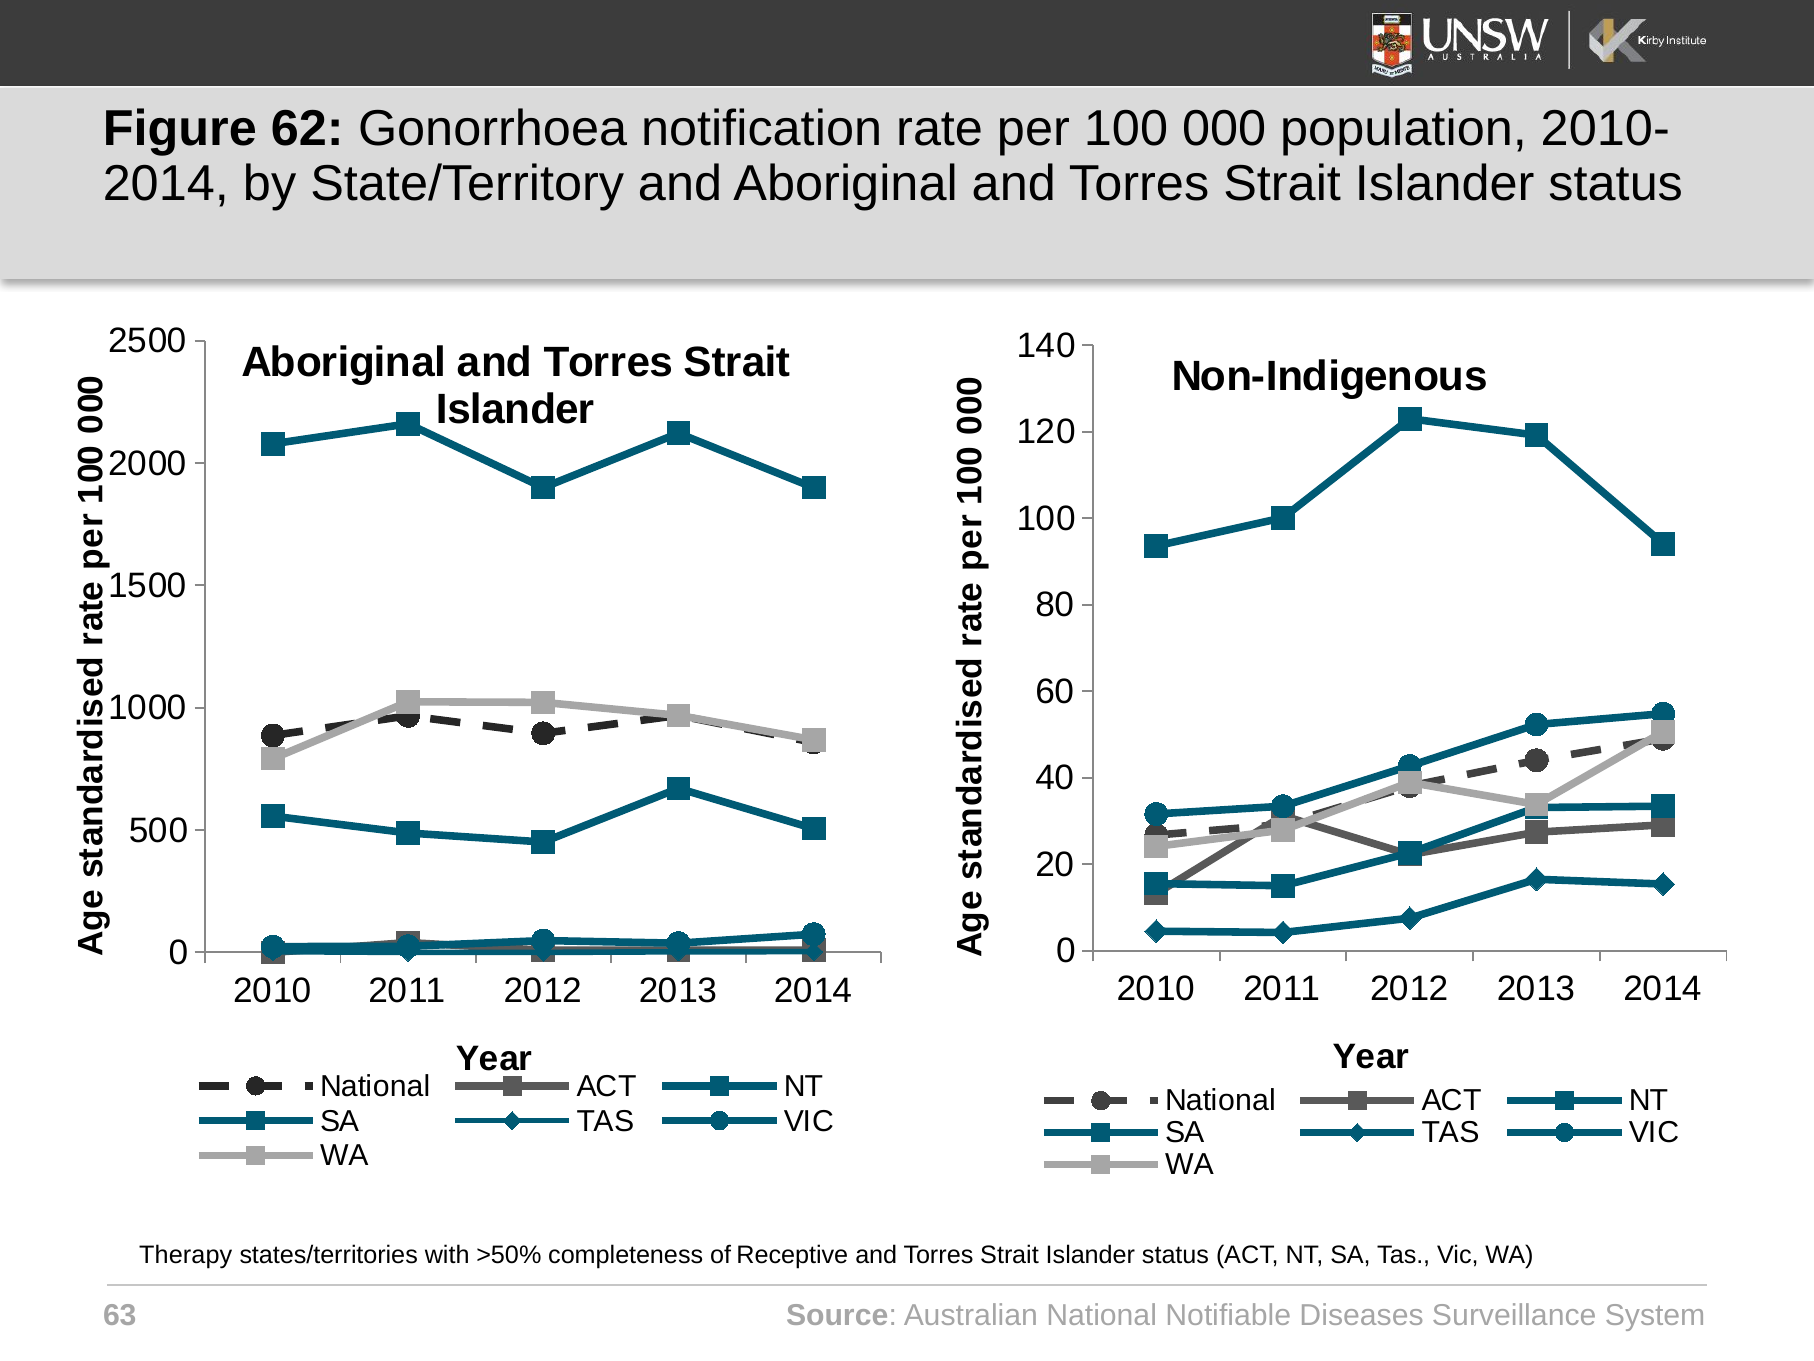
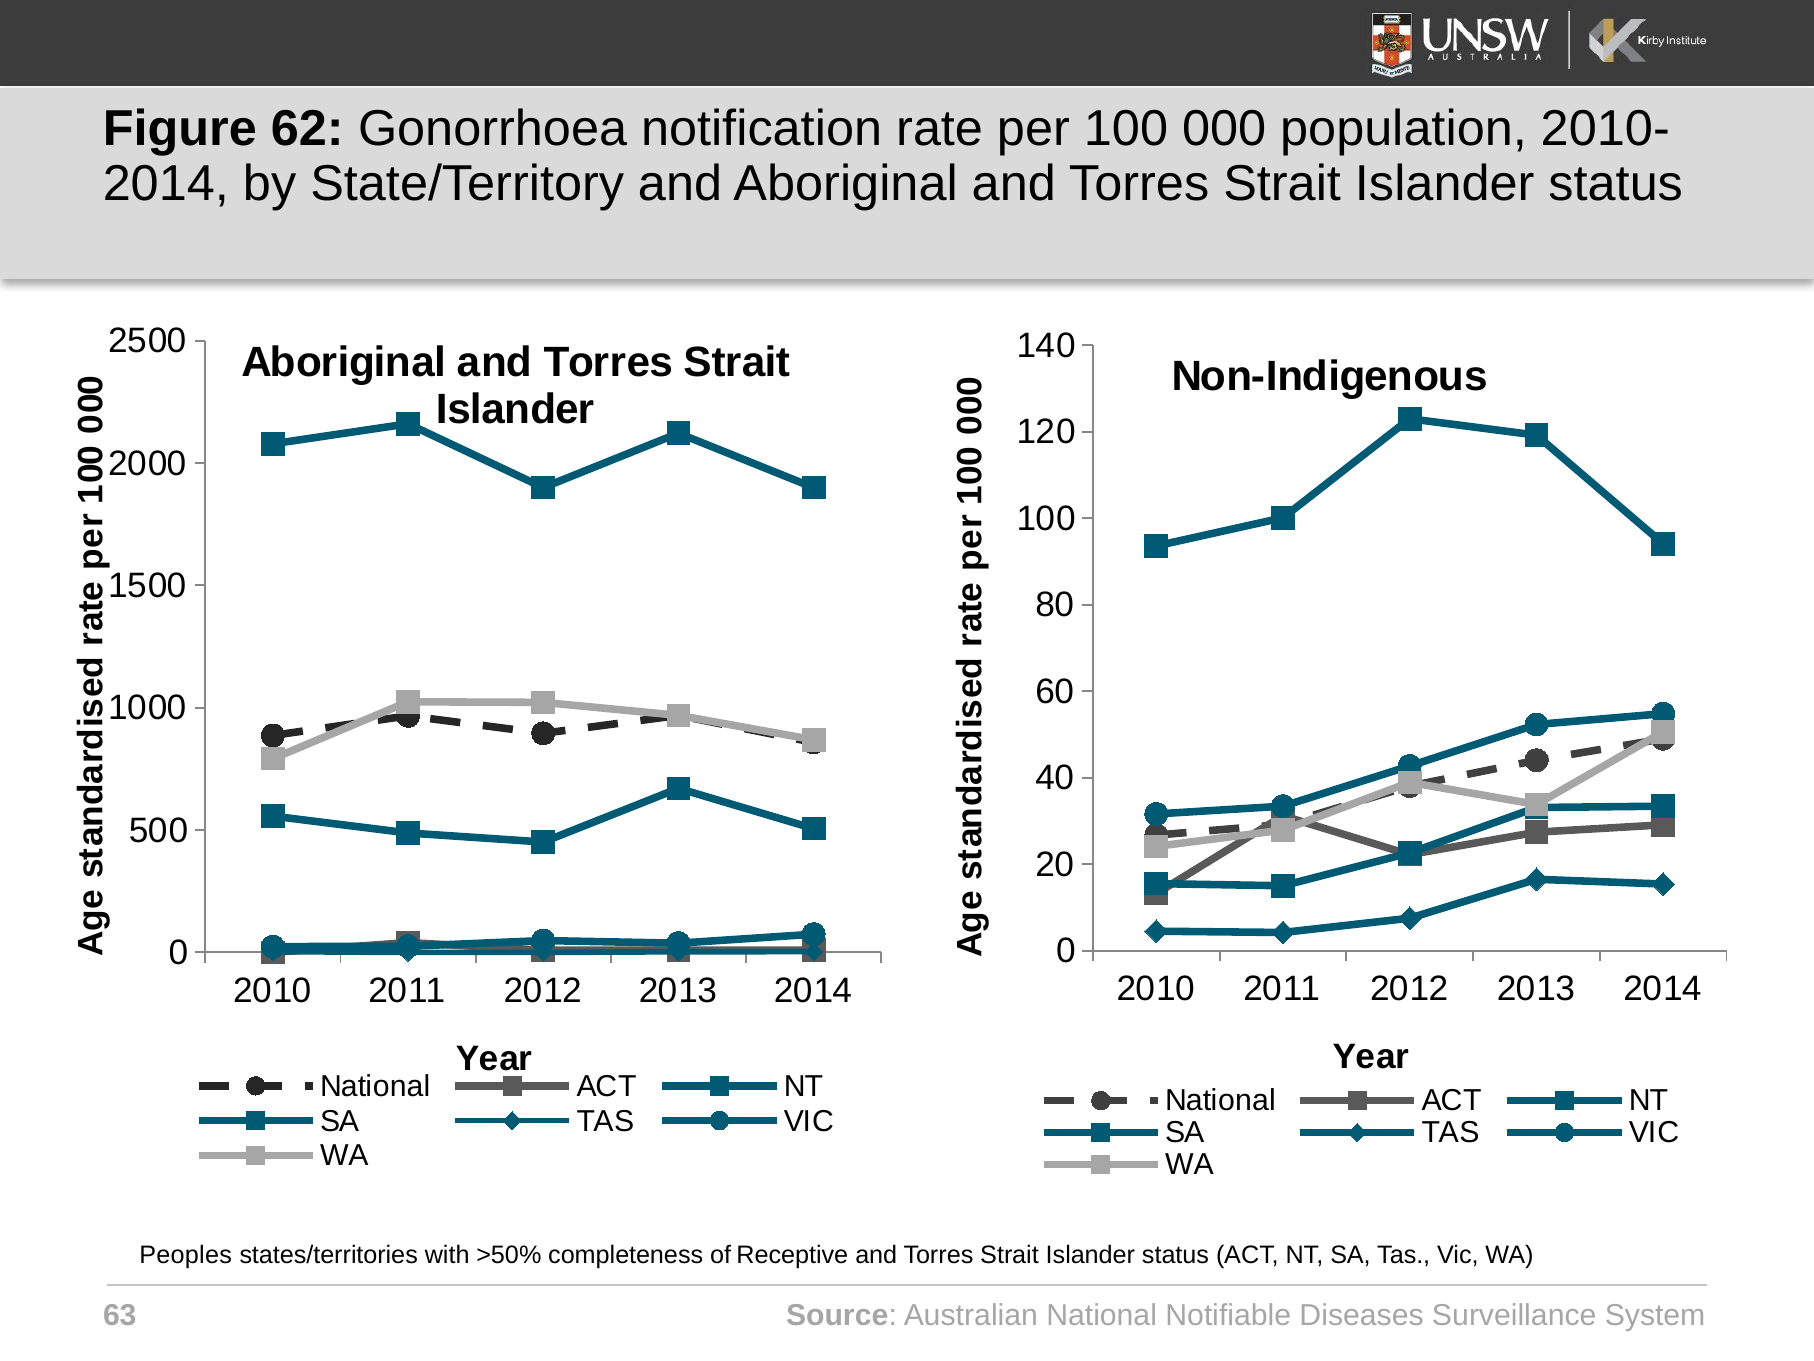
Therapy: Therapy -> Peoples
